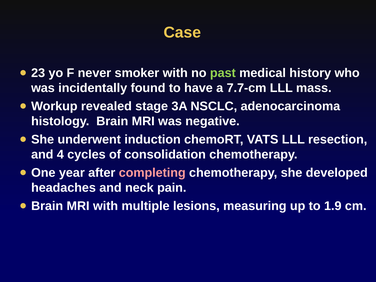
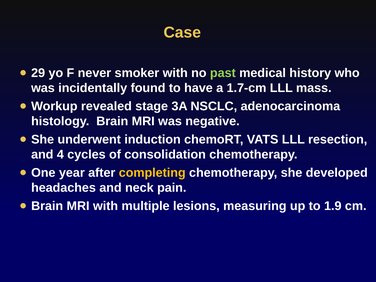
23: 23 -> 29
7.7-cm: 7.7-cm -> 1.7-cm
completing colour: pink -> yellow
